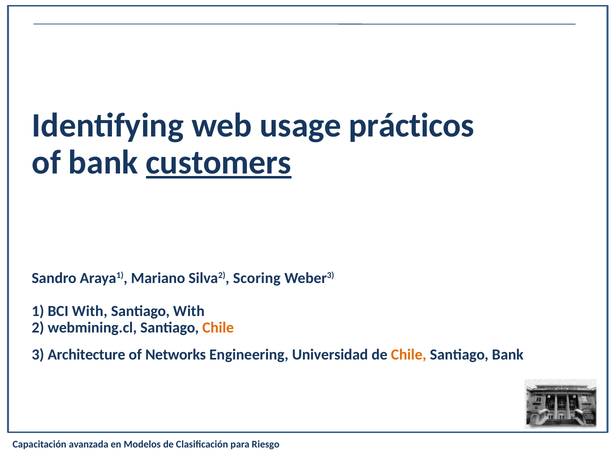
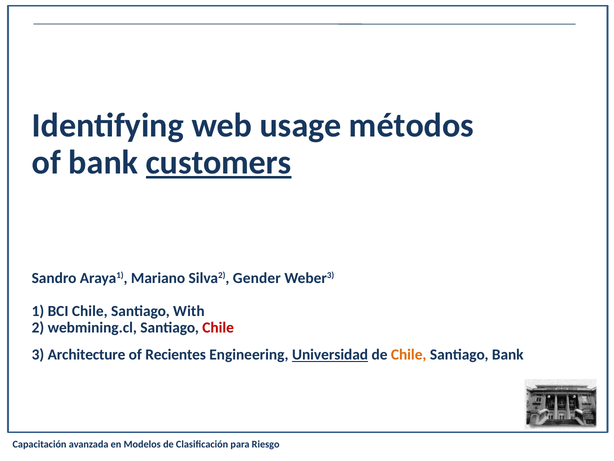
prácticos: prácticos -> métodos
Scoring: Scoring -> Gender
BCI With: With -> Chile
Chile at (218, 327) colour: orange -> red
Networks: Networks -> Recientes
Universidad underline: none -> present
